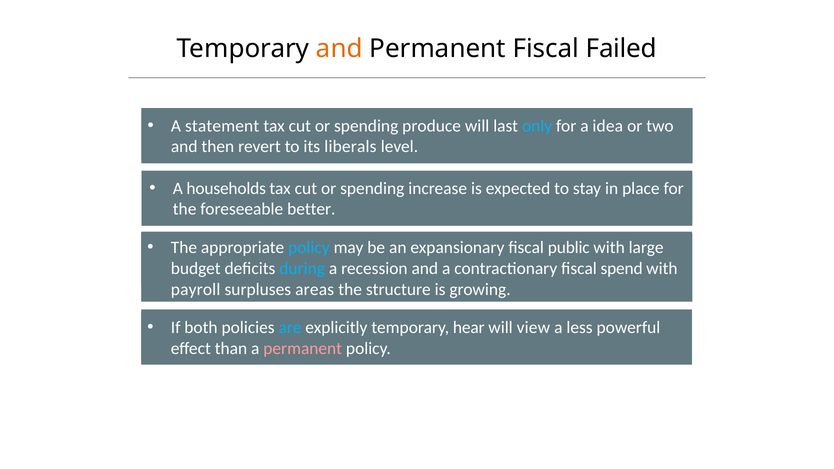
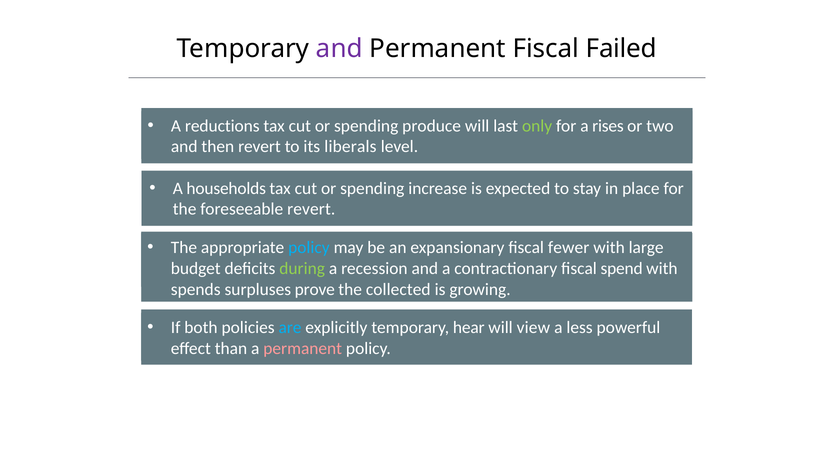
and at (339, 49) colour: orange -> purple
statement: statement -> reductions
only colour: light blue -> light green
idea: idea -> rises
foreseeable better: better -> revert
public: public -> fewer
during colour: light blue -> light green
payroll: payroll -> spends
areas: areas -> prove
structure: structure -> collected
